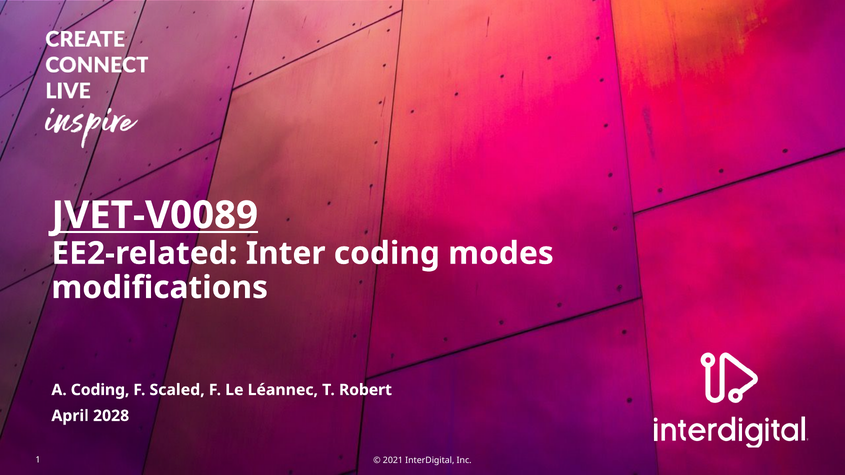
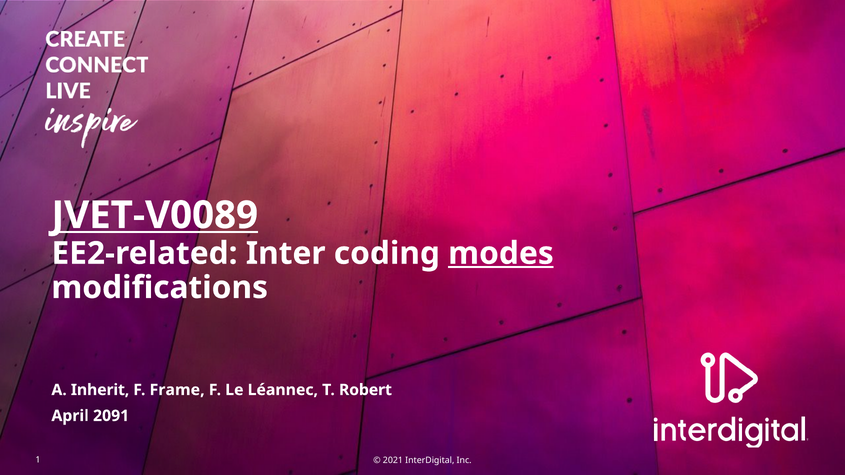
modes underline: none -> present
A Coding: Coding -> Inherit
Scaled: Scaled -> Frame
2028: 2028 -> 2091
